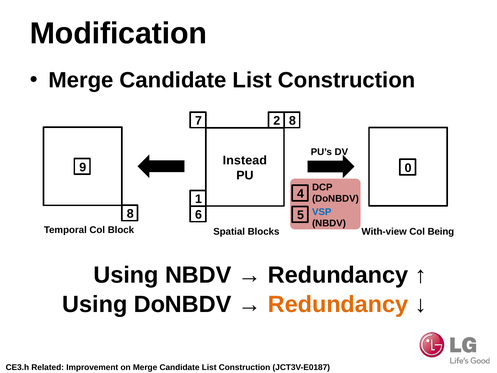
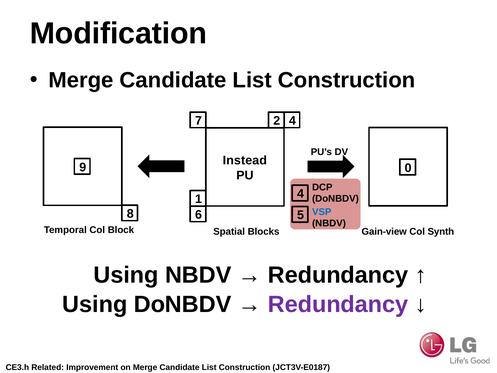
2 8: 8 -> 4
With-view: With-view -> Gain-view
Being: Being -> Synth
Redundancy at (338, 304) colour: orange -> purple
